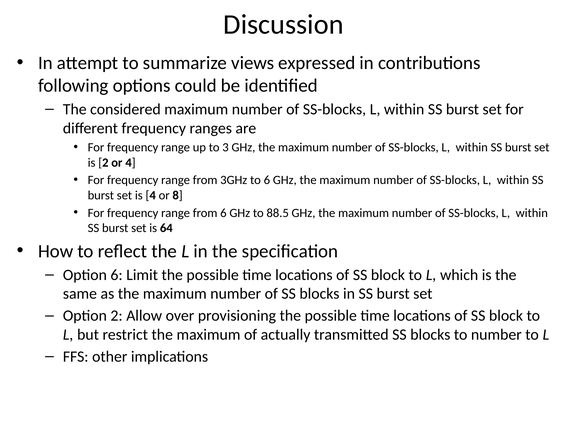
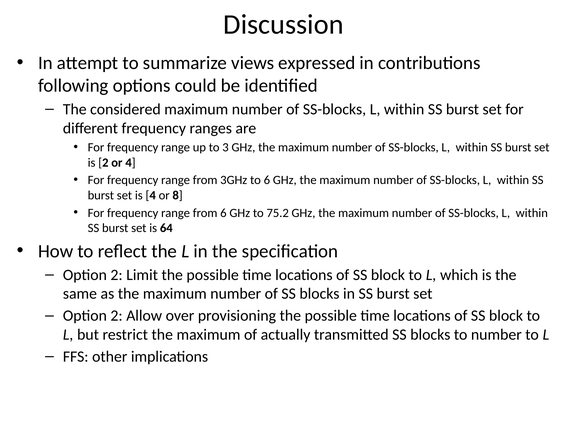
88.5: 88.5 -> 75.2
6 at (117, 275): 6 -> 2
